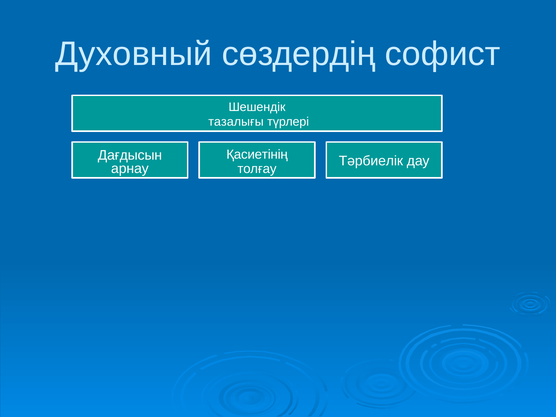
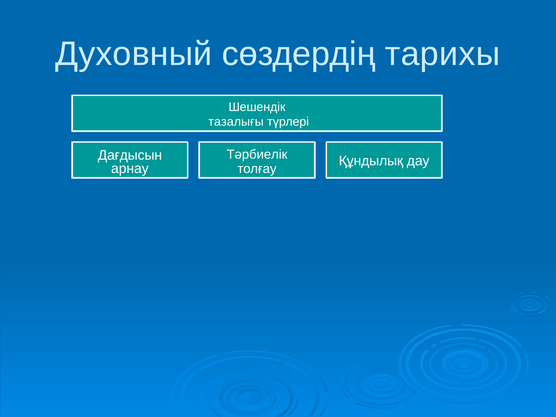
софист: софист -> тарихы
Қасиетінің: Қасиетінің -> Тәрбиелік
Тәрбиелік: Тәрбиелік -> Құндылық
